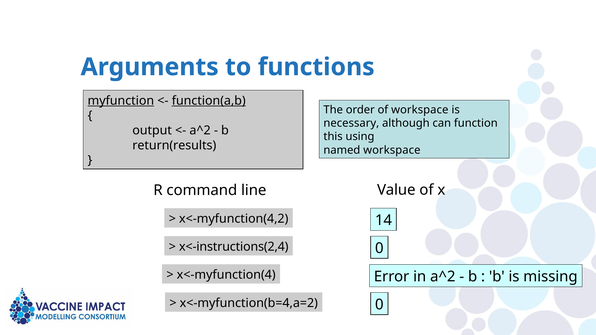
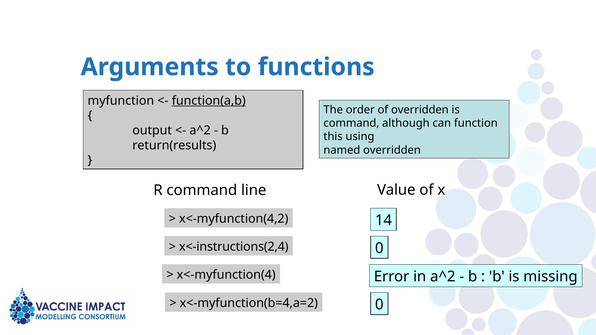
myfunction underline: present -> none
of workspace: workspace -> overridden
necessary at (351, 123): necessary -> command
named workspace: workspace -> overridden
